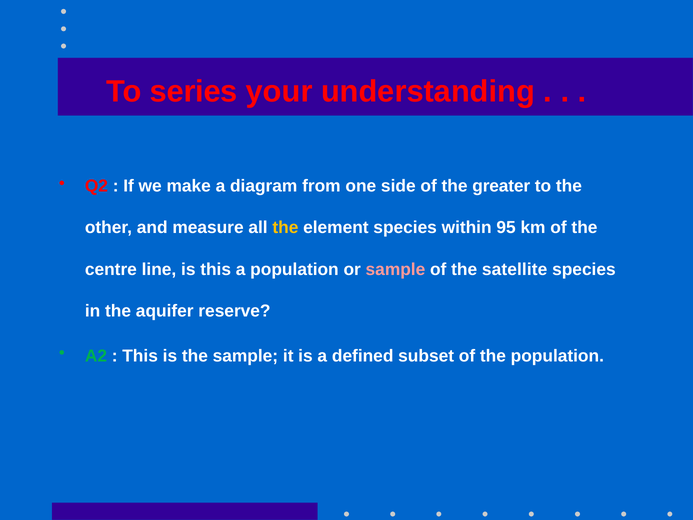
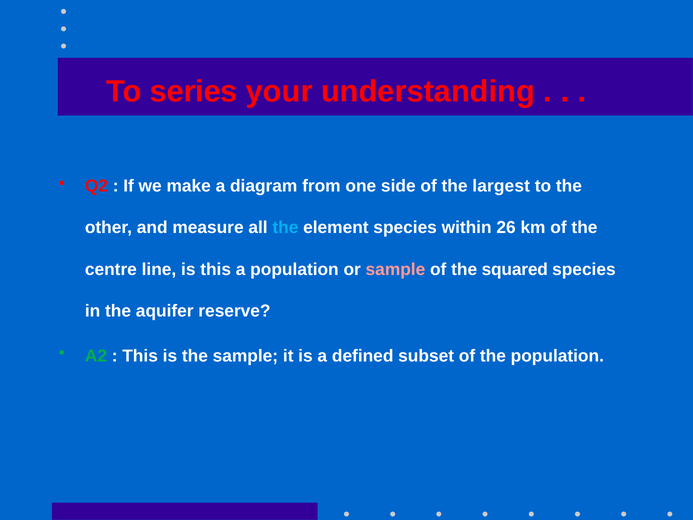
greater: greater -> largest
the at (285, 228) colour: yellow -> light blue
95: 95 -> 26
satellite: satellite -> squared
